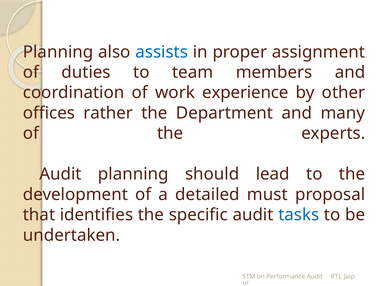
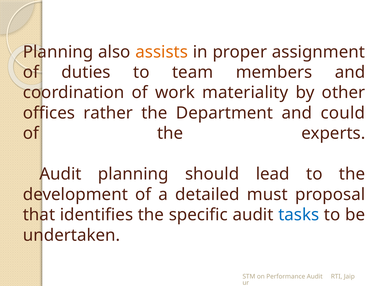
assists colour: blue -> orange
experience: experience -> materiality
many: many -> could
